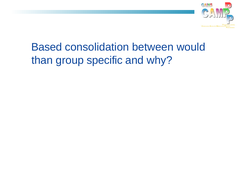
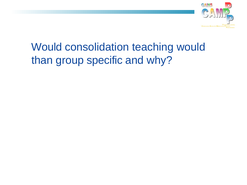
Based at (47, 47): Based -> Would
between: between -> teaching
